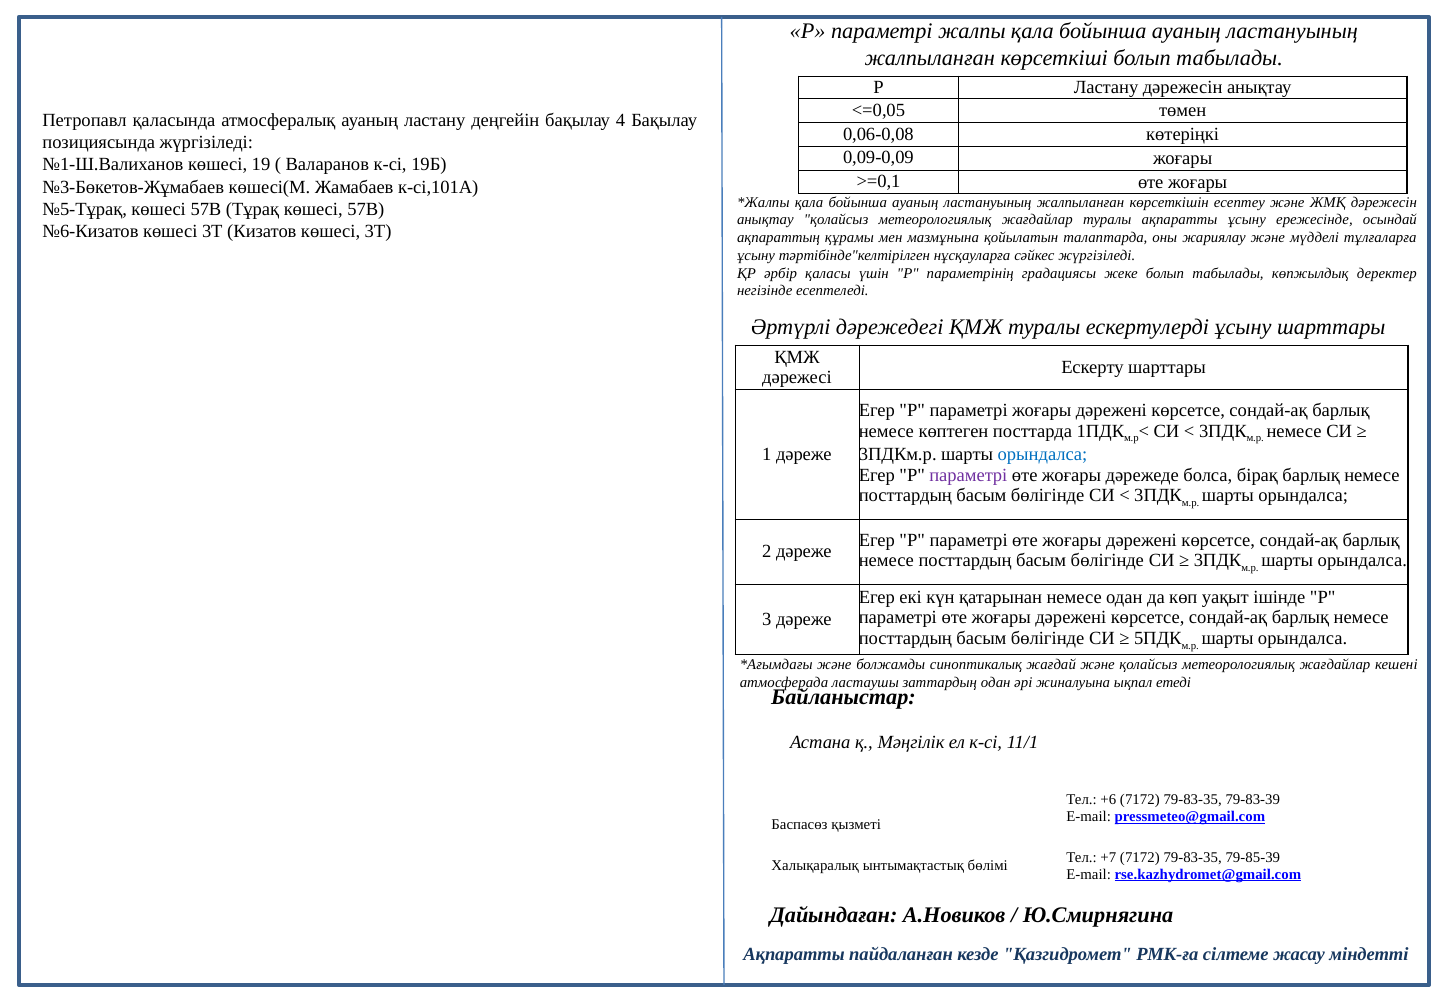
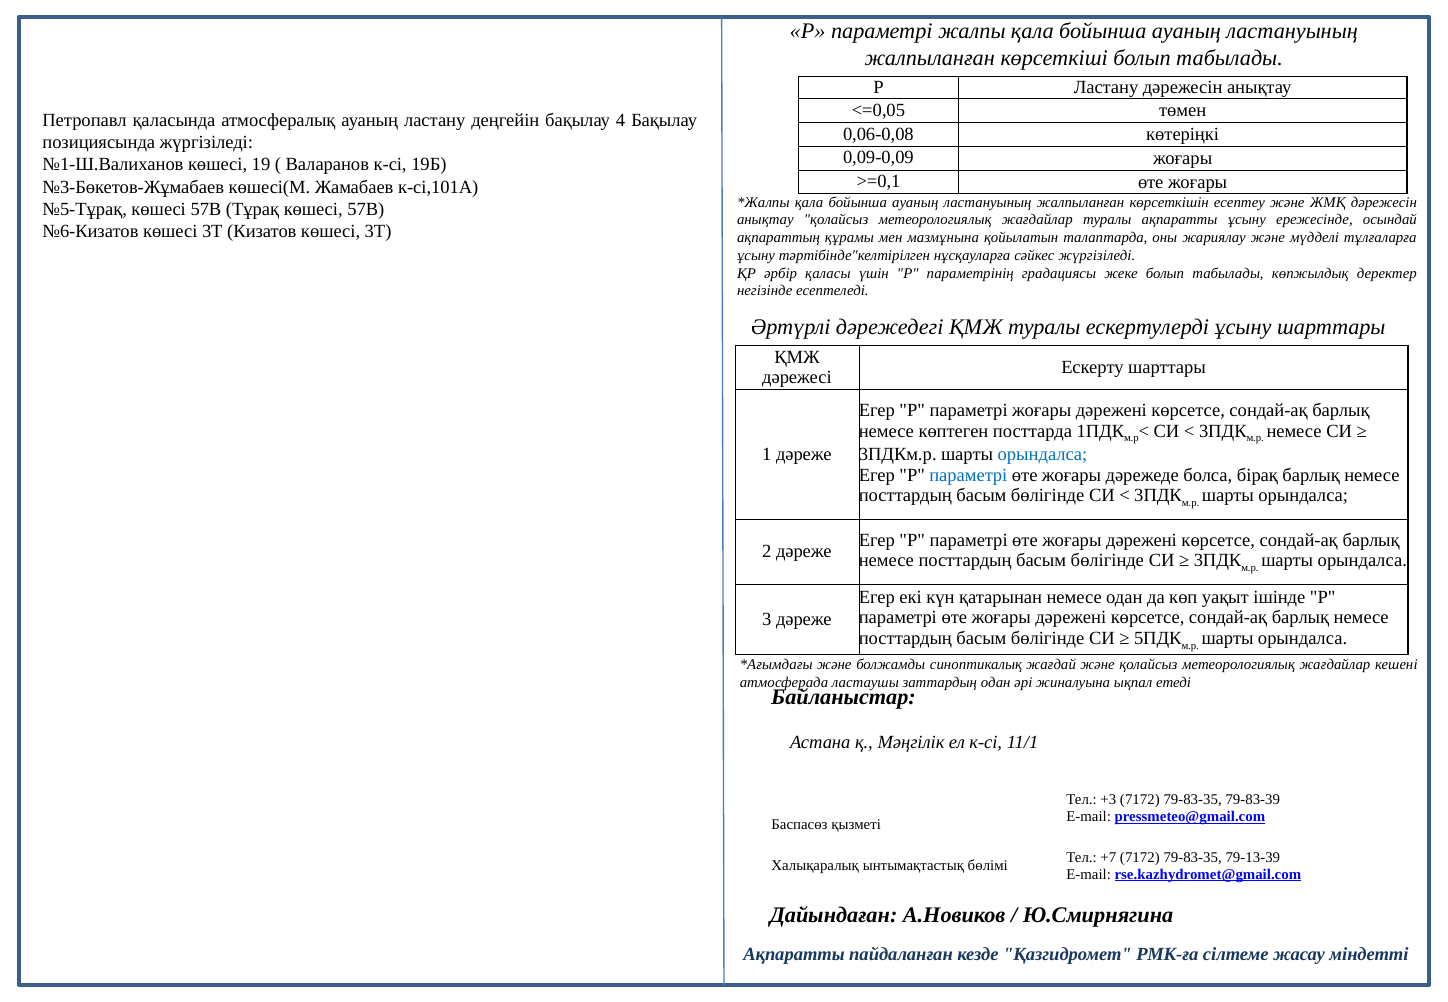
параметрі at (968, 475) colour: purple -> blue
+6: +6 -> +3
79-85-39: 79-85-39 -> 79-13-39
